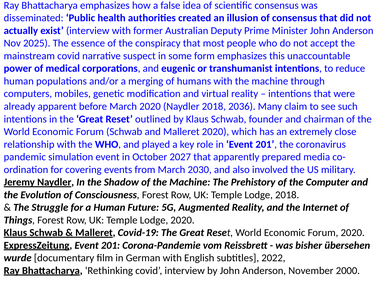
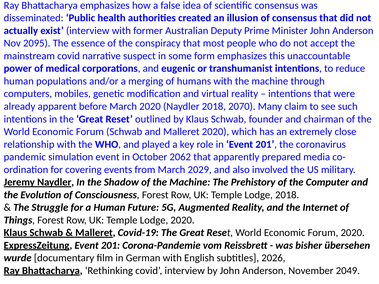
2025: 2025 -> 2095
2036: 2036 -> 2070
2027: 2027 -> 2062
2030: 2030 -> 2029
2022: 2022 -> 2026
2000: 2000 -> 2049
